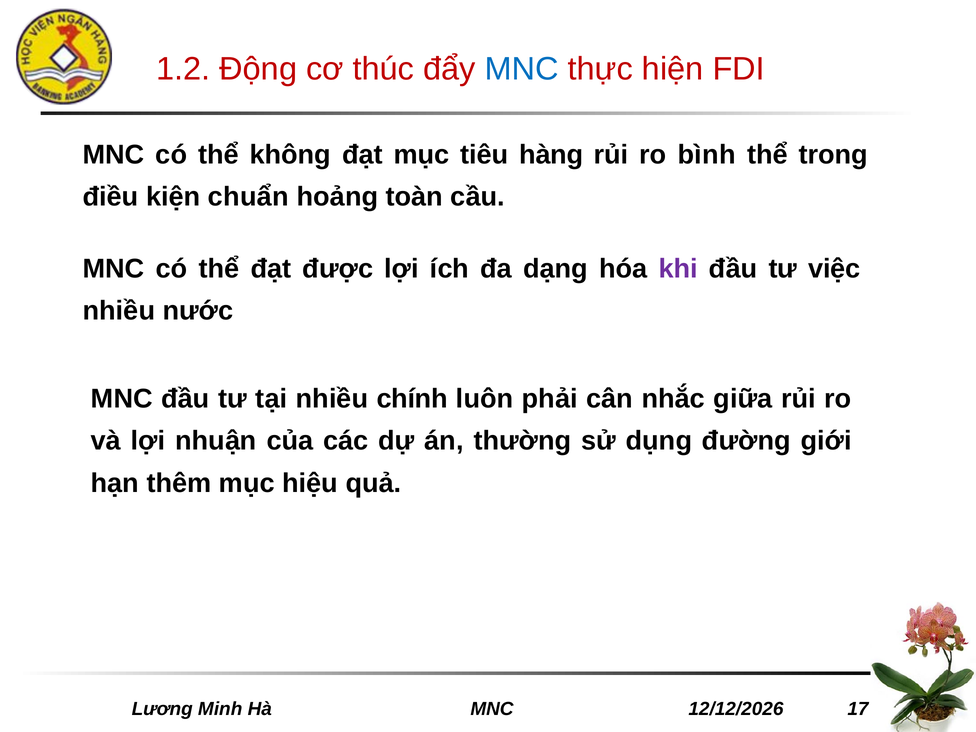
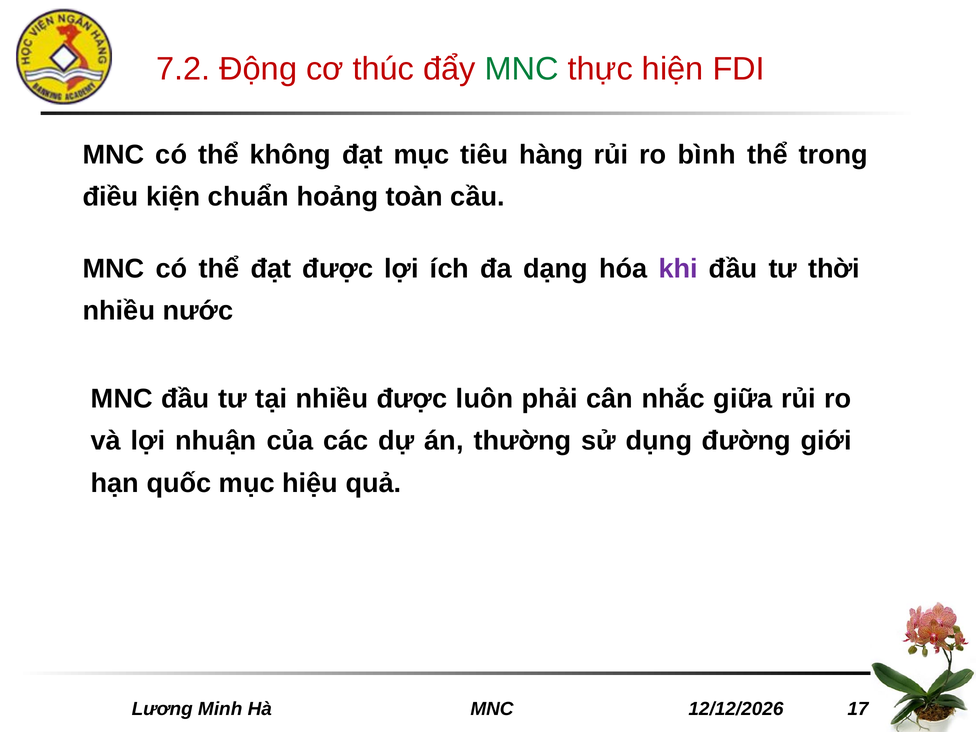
1.2: 1.2 -> 7.2
MNC at (522, 69) colour: blue -> green
việc: việc -> thời
nhiều chính: chính -> được
thêm: thêm -> quốc
